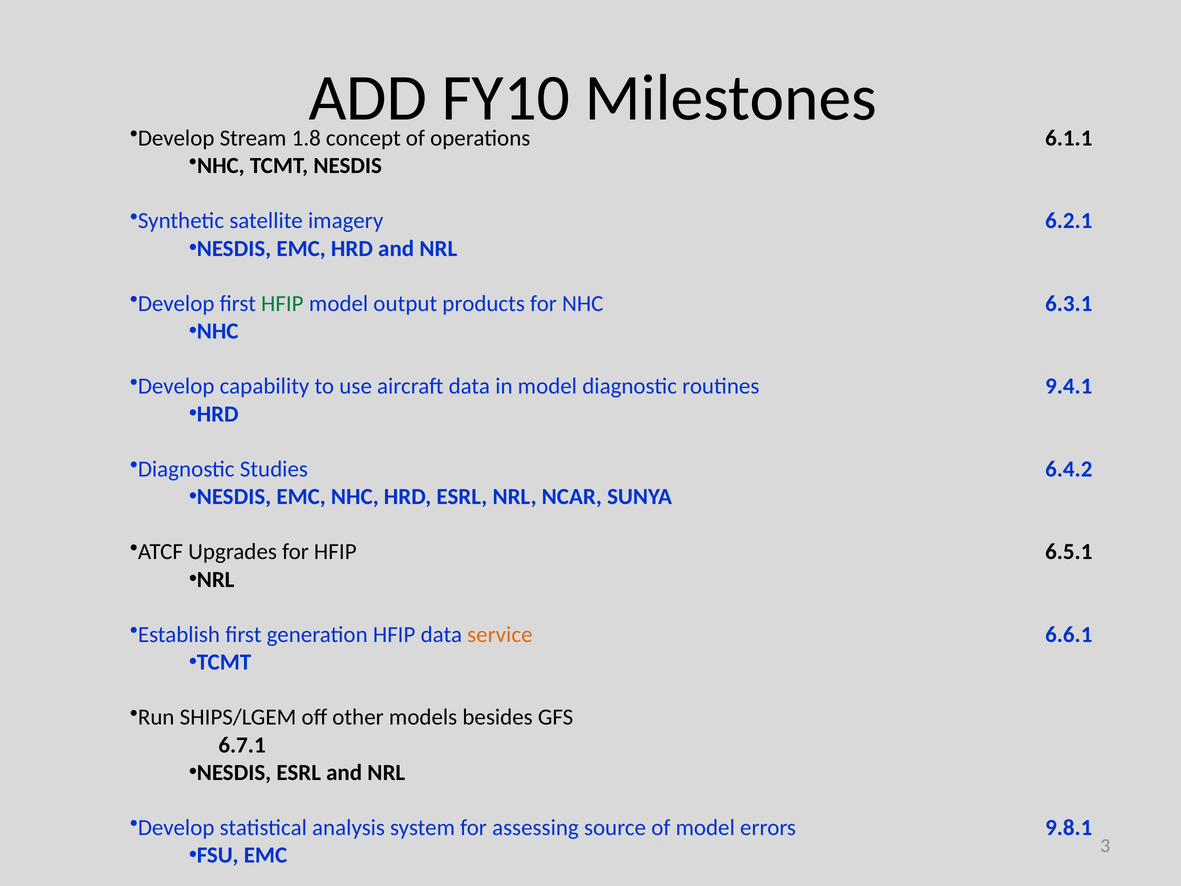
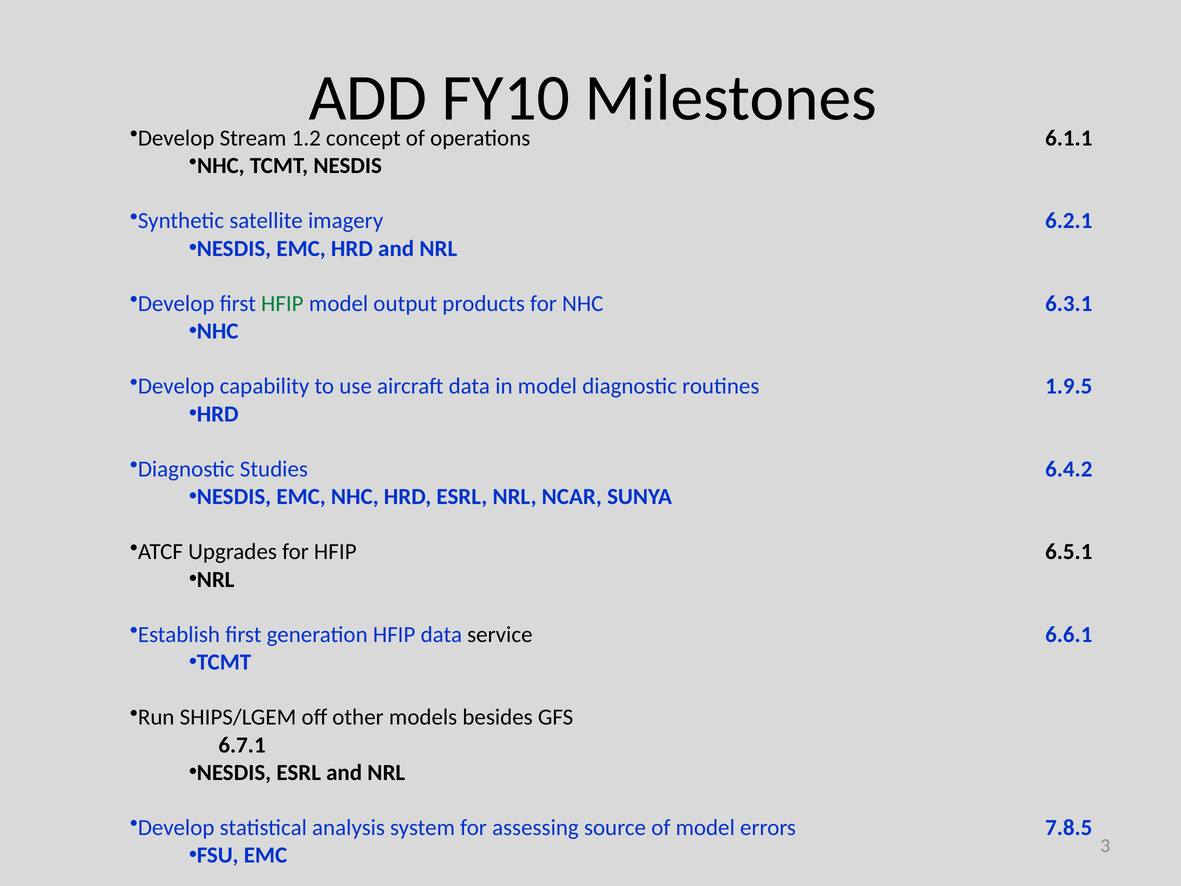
1.8: 1.8 -> 1.2
9.4.1: 9.4.1 -> 1.9.5
service colour: orange -> black
9.8.1: 9.8.1 -> 7.8.5
